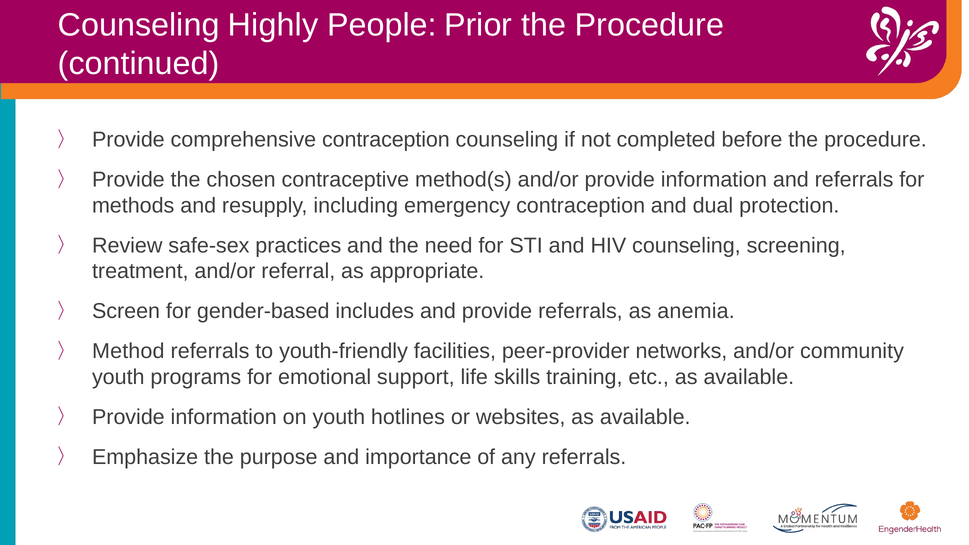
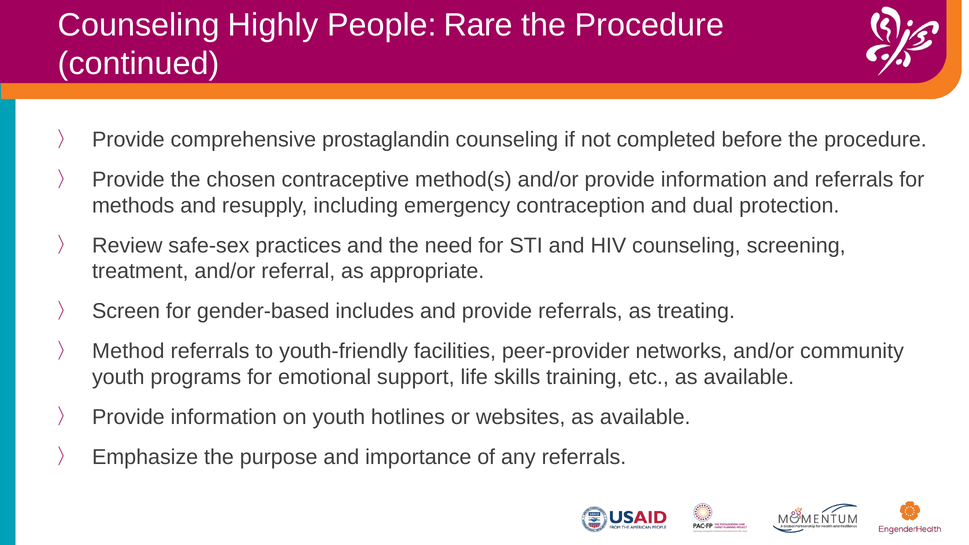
Prior: Prior -> Rare
comprehensive contraception: contraception -> prostaglandin
anemia: anemia -> treating
